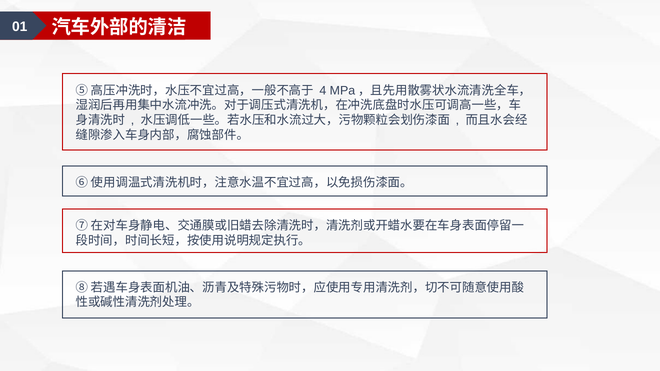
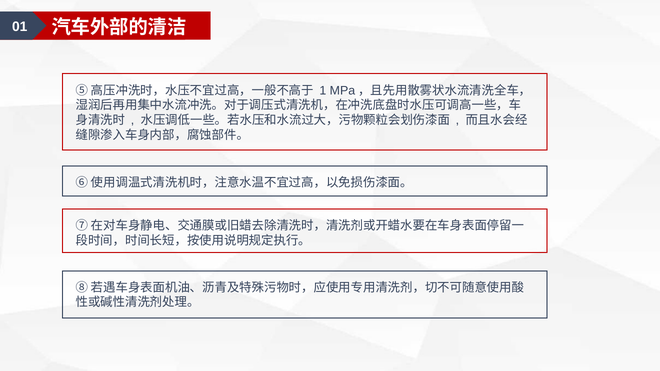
4: 4 -> 1
